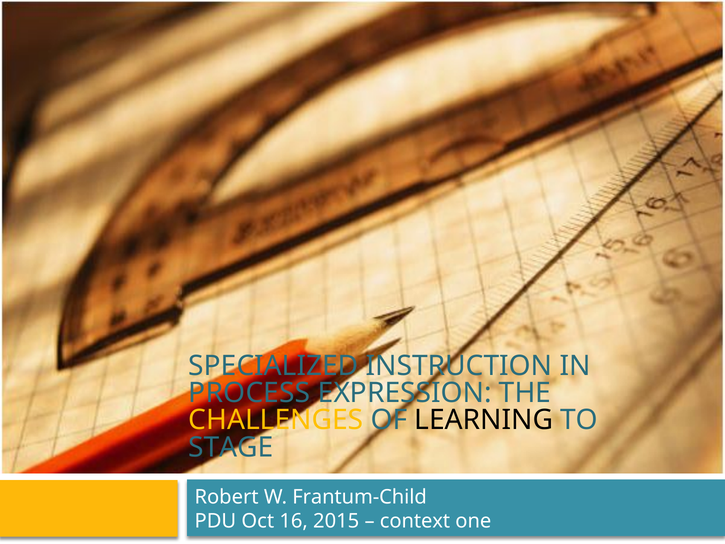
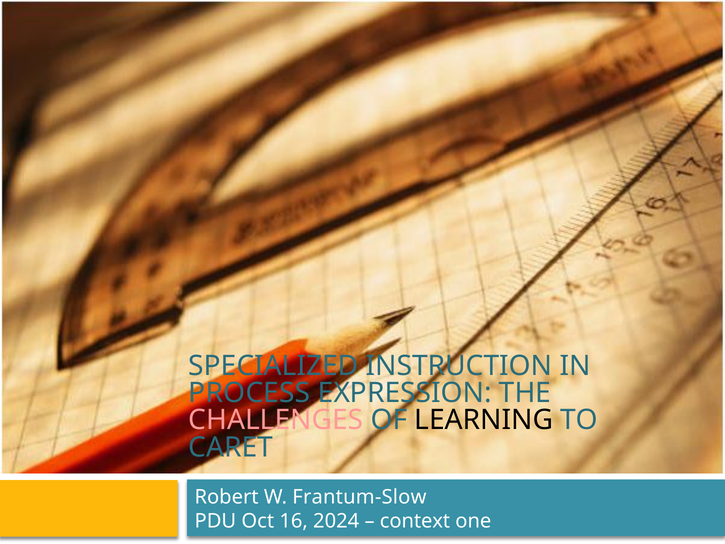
CHALLENGES colour: yellow -> pink
STAGE: STAGE -> CARET
Frantum-Child: Frantum-Child -> Frantum-Slow
2015: 2015 -> 2024
